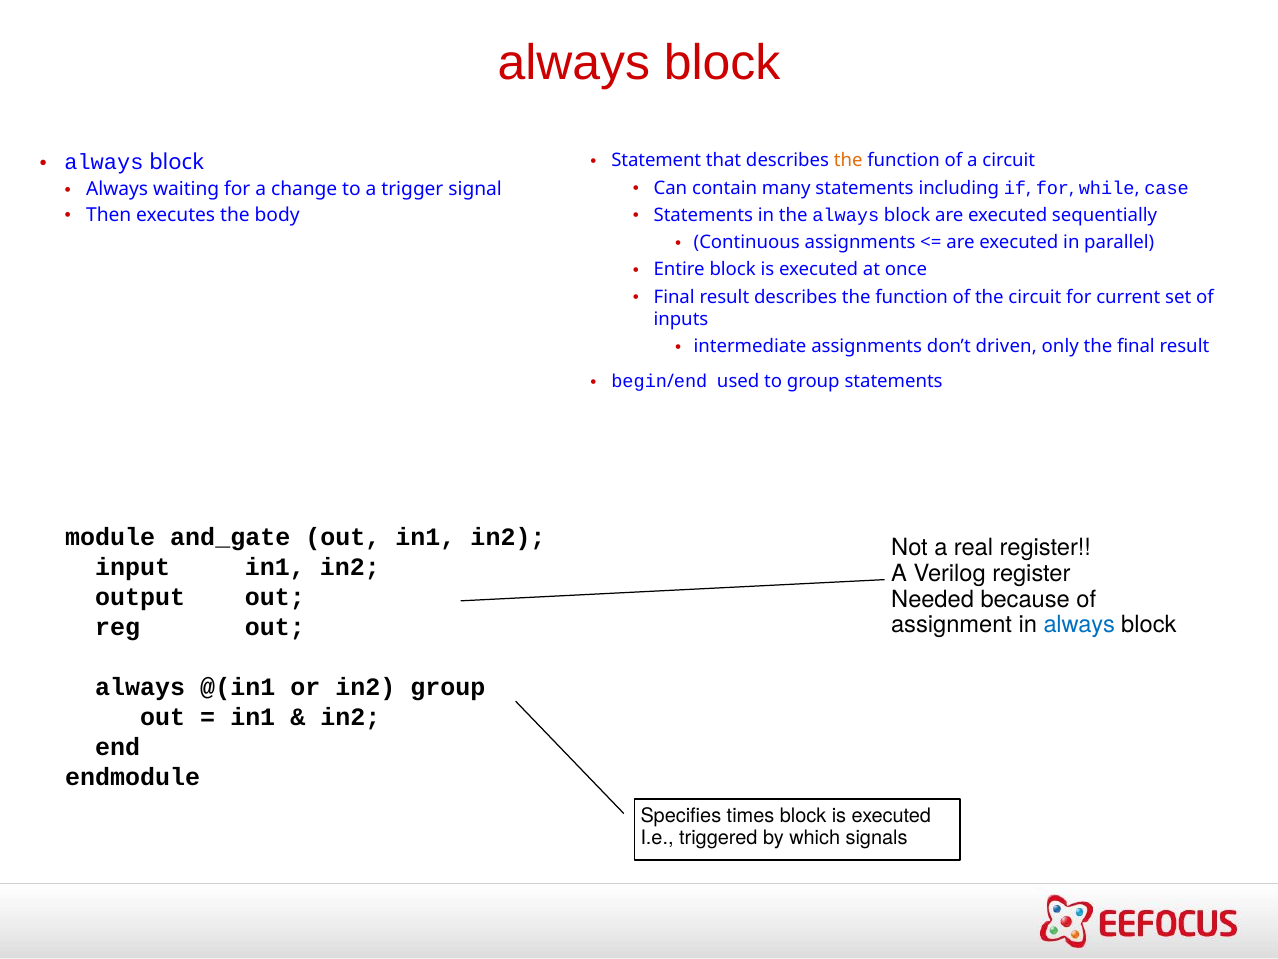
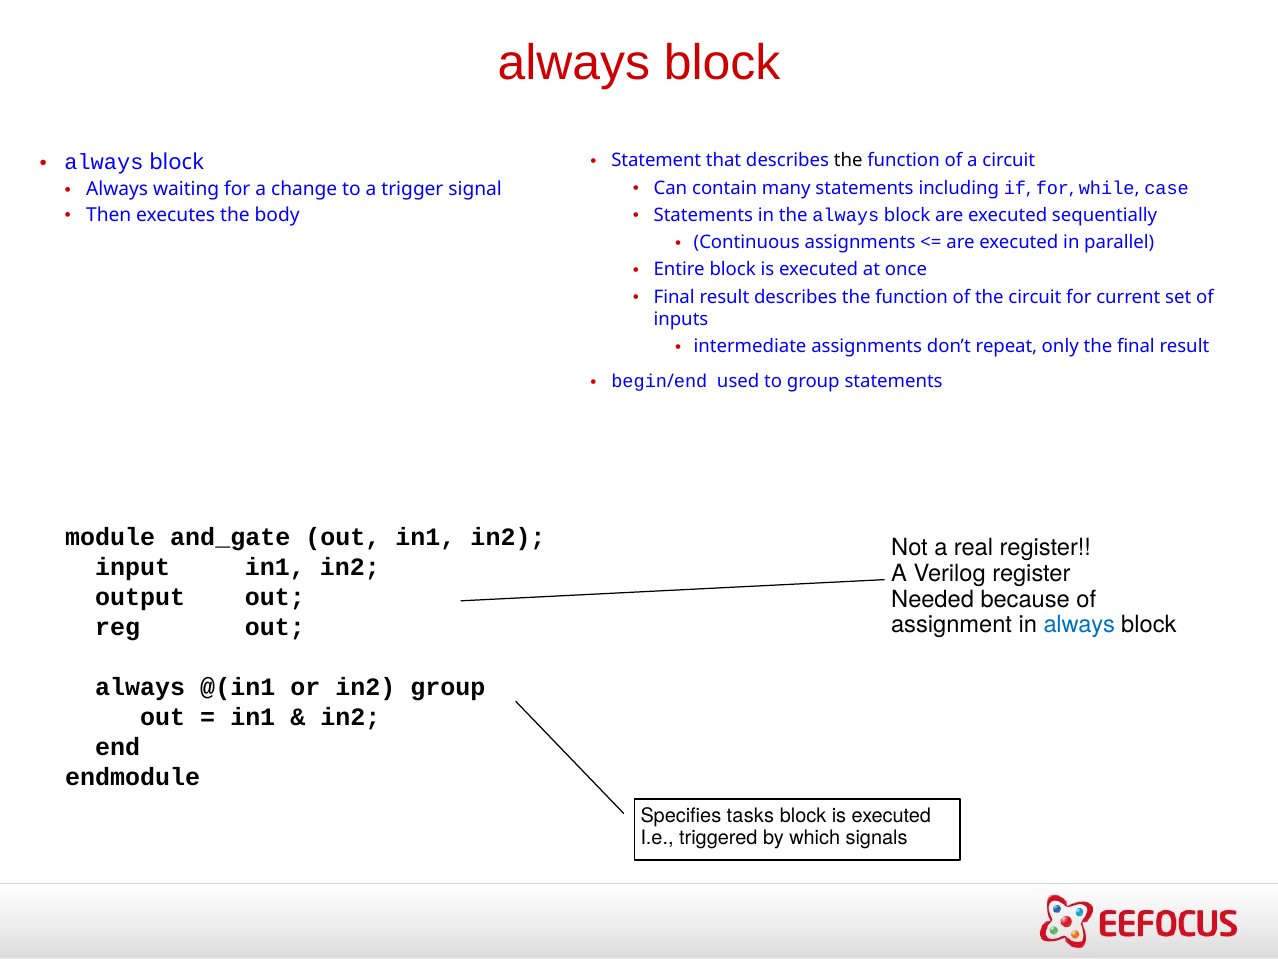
the at (848, 160) colour: orange -> black
driven: driven -> repeat
times: times -> tasks
